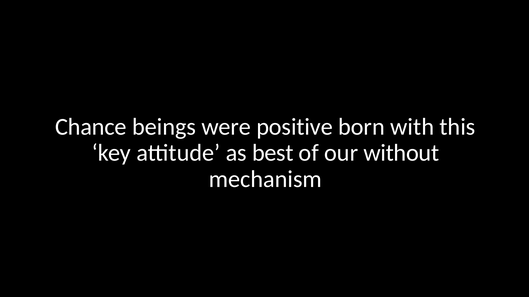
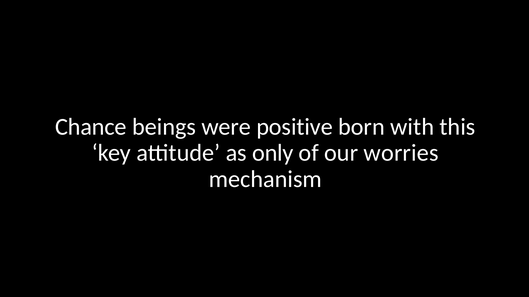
best: best -> only
without: without -> worries
